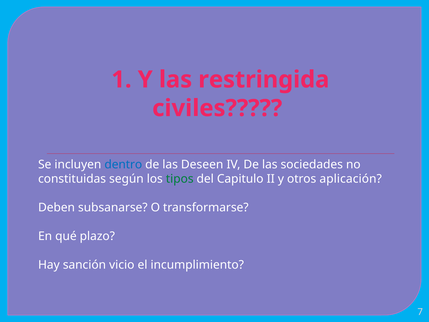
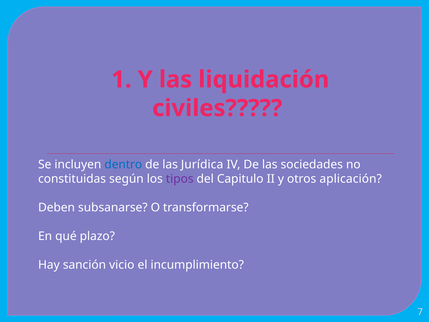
restringida: restringida -> liquidación
Deseen: Deseen -> Jurídica
tipos colour: green -> purple
